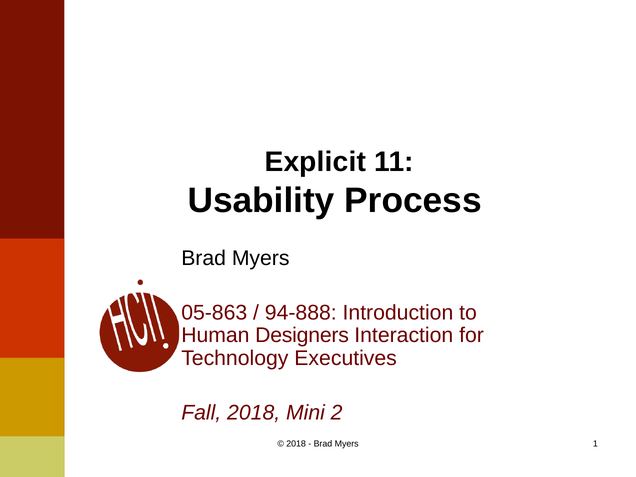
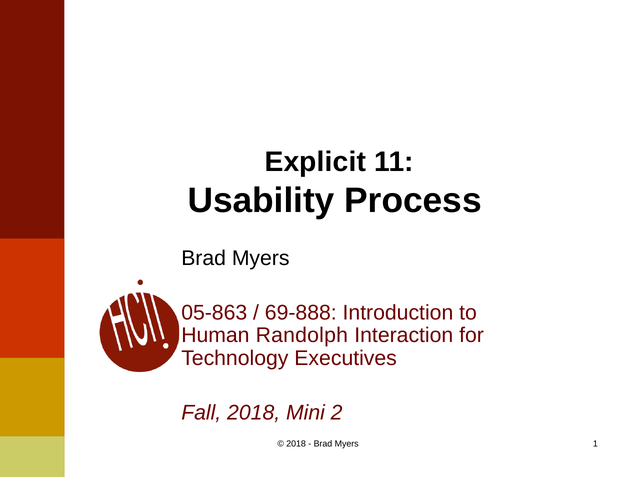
94-888: 94-888 -> 69-888
Designers: Designers -> Randolph
